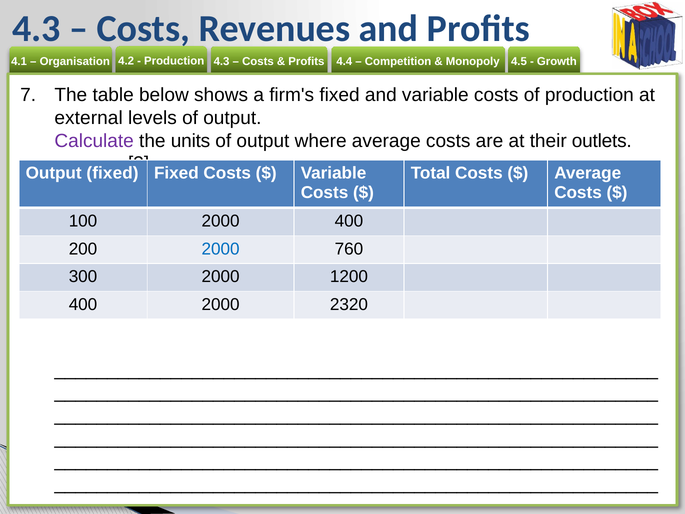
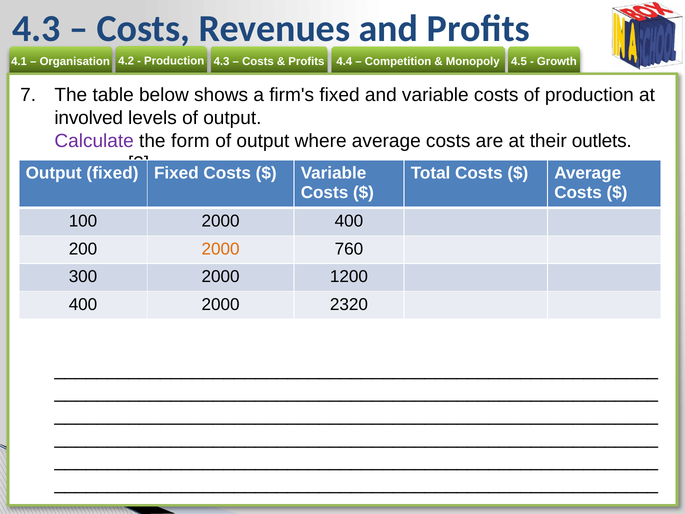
external: external -> involved
units: units -> form
2000 at (221, 249) colour: blue -> orange
